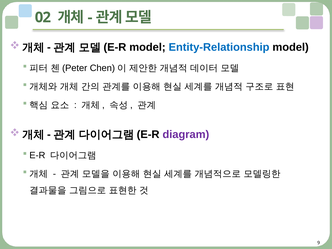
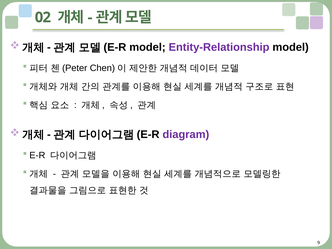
Entity-Relationship colour: blue -> purple
